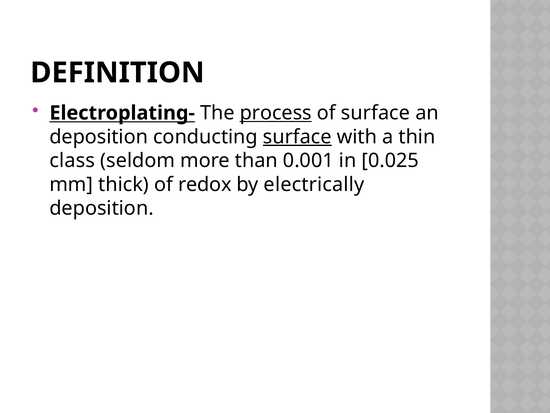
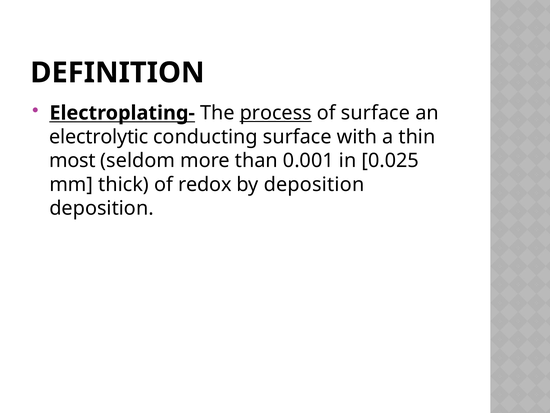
deposition at (99, 137): deposition -> electrolytic
surface at (297, 137) underline: present -> none
class: class -> most
by electrically: electrically -> deposition
